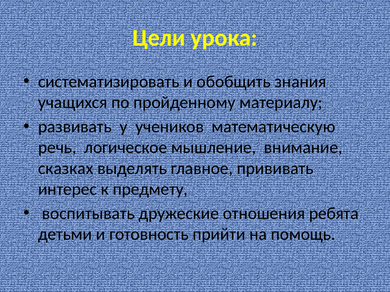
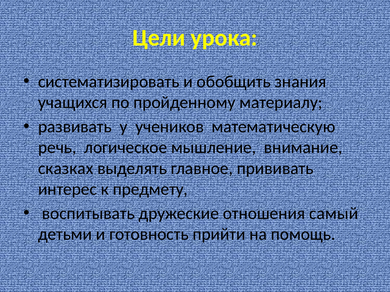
ребята: ребята -> самый
